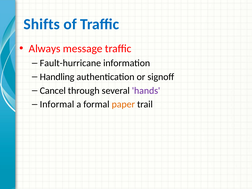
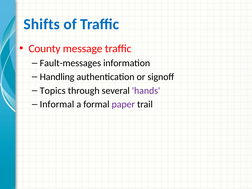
Always: Always -> County
Fault-hurricane: Fault-hurricane -> Fault-messages
Cancel: Cancel -> Topics
paper colour: orange -> purple
